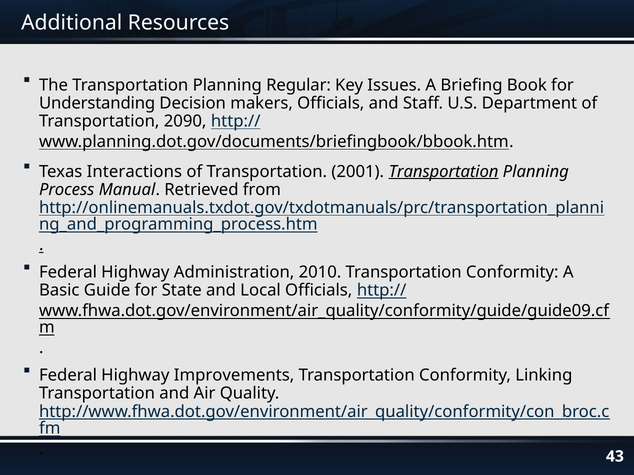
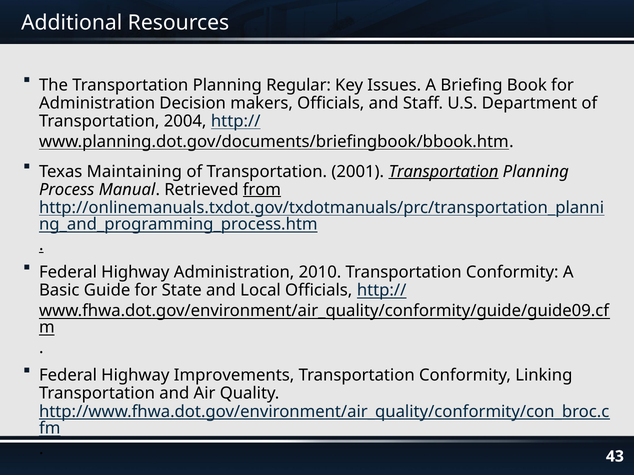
Understanding at (97, 103): Understanding -> Administration
2090: 2090 -> 2004
Interactions: Interactions -> Maintaining
from underline: none -> present
